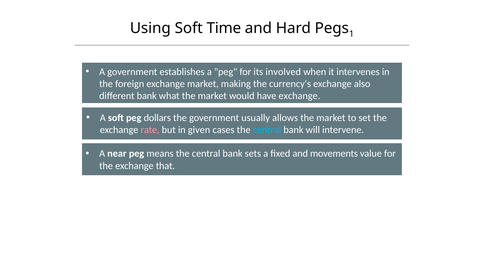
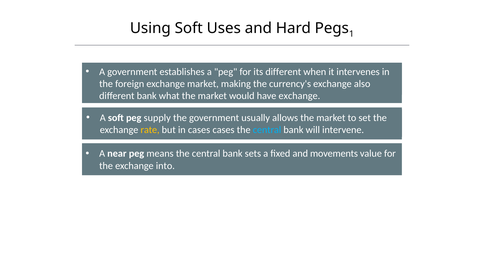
Time: Time -> Uses
its involved: involved -> different
dollars: dollars -> supply
rate colour: pink -> yellow
in given: given -> cases
that: that -> into
